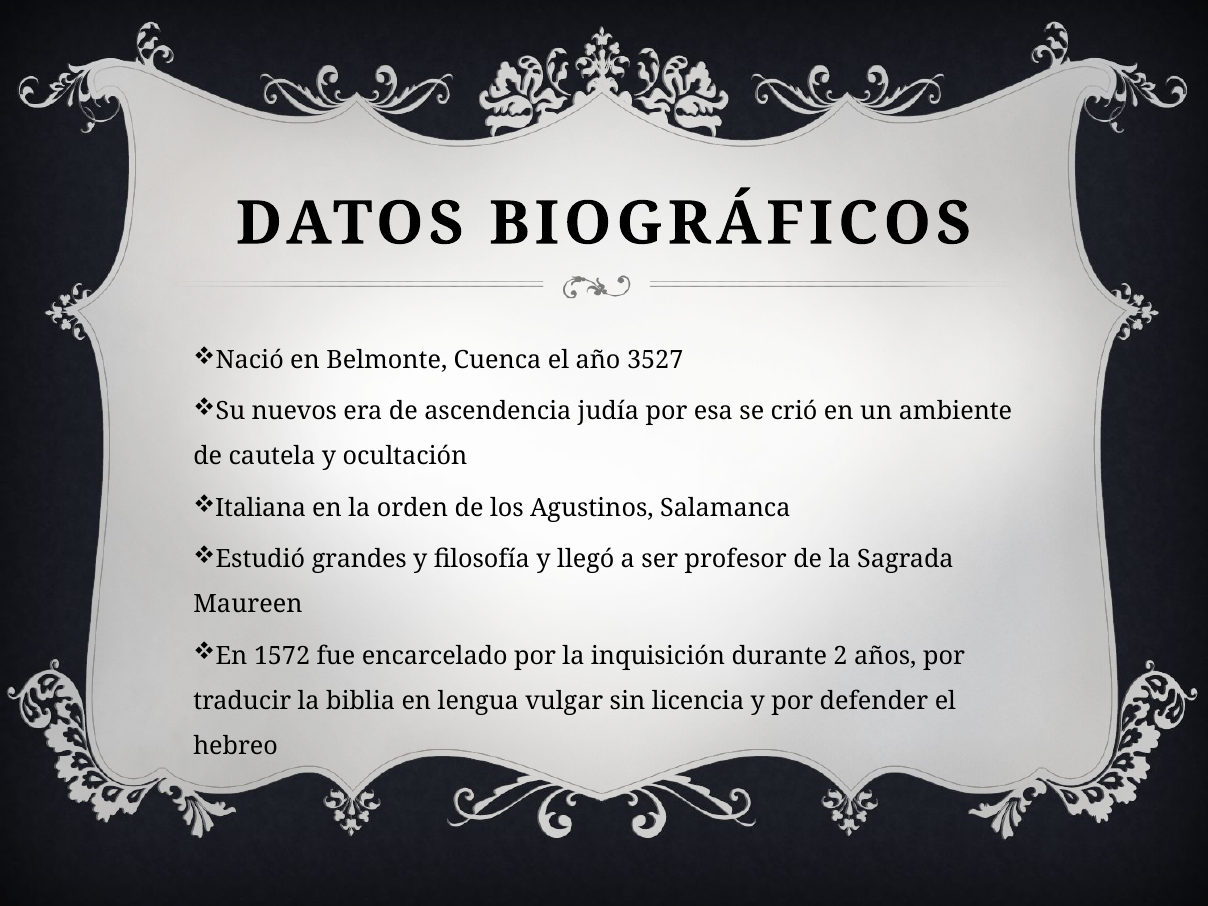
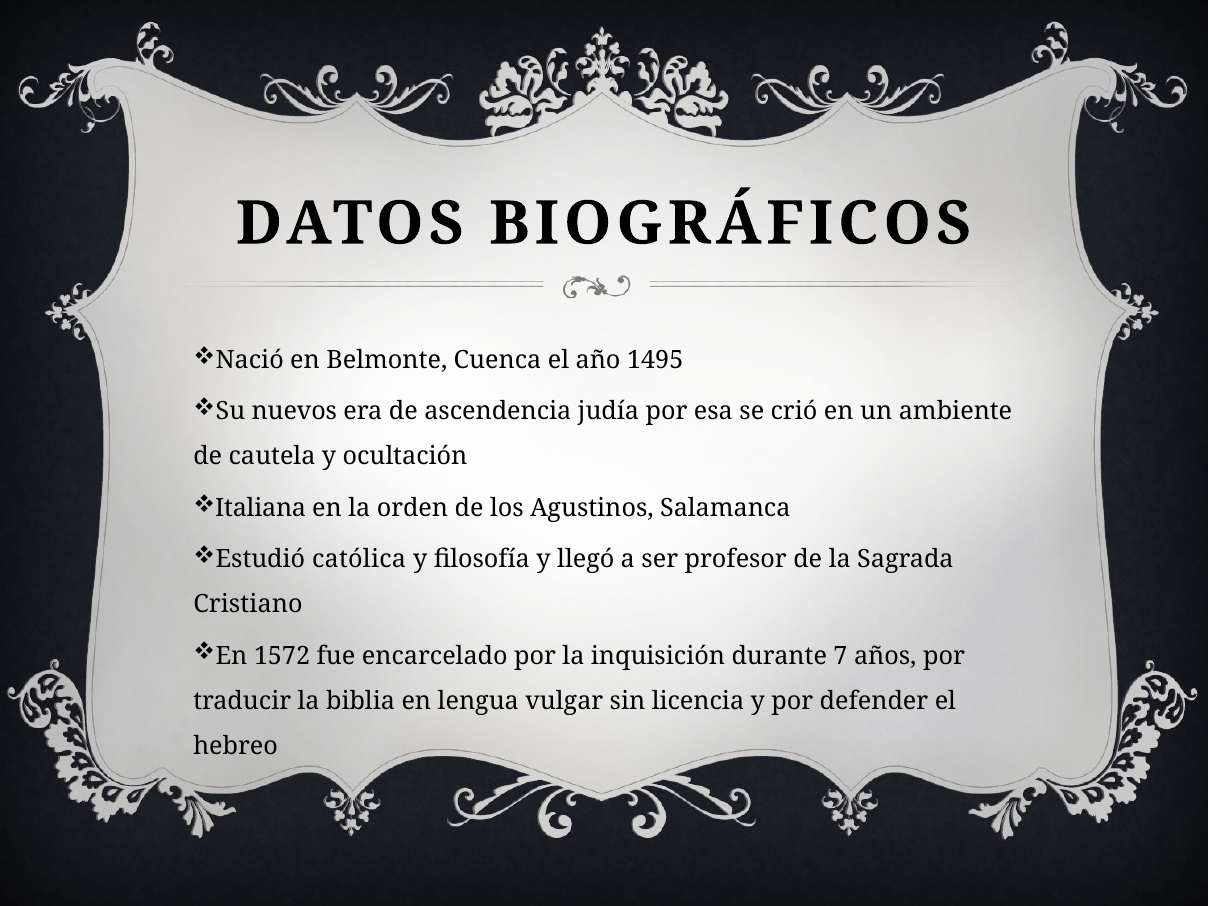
3527: 3527 -> 1495
grandes: grandes -> católica
Maureen: Maureen -> Cristiano
2: 2 -> 7
